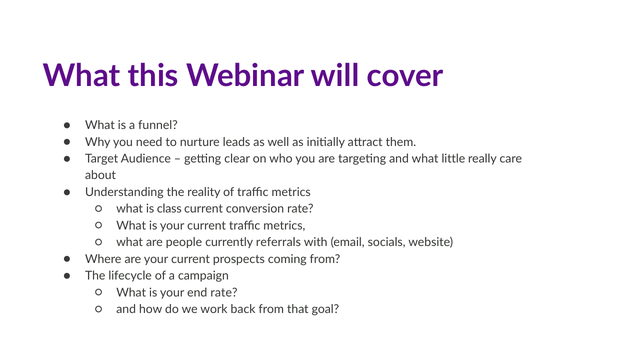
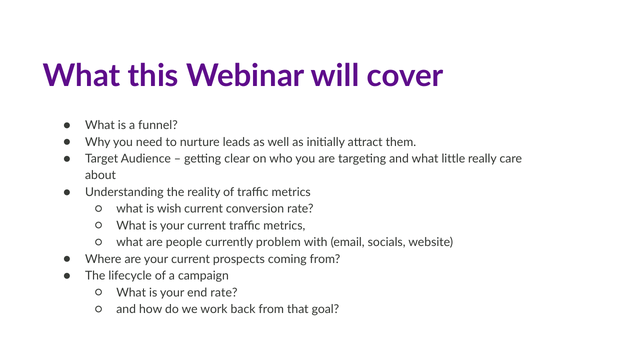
class: class -> wish
referrals: referrals -> problem
